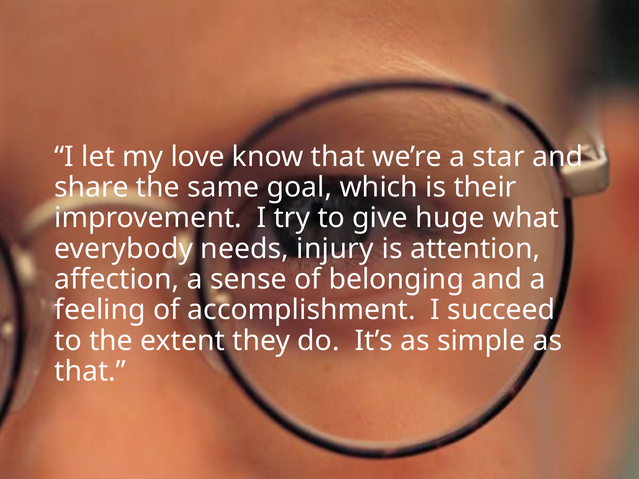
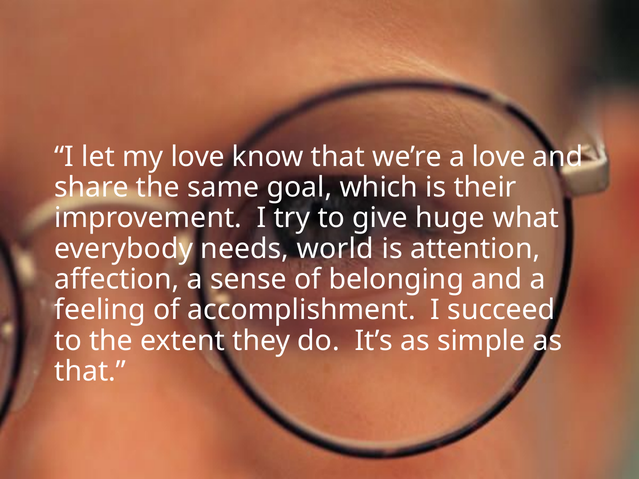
a star: star -> love
injury: injury -> world
